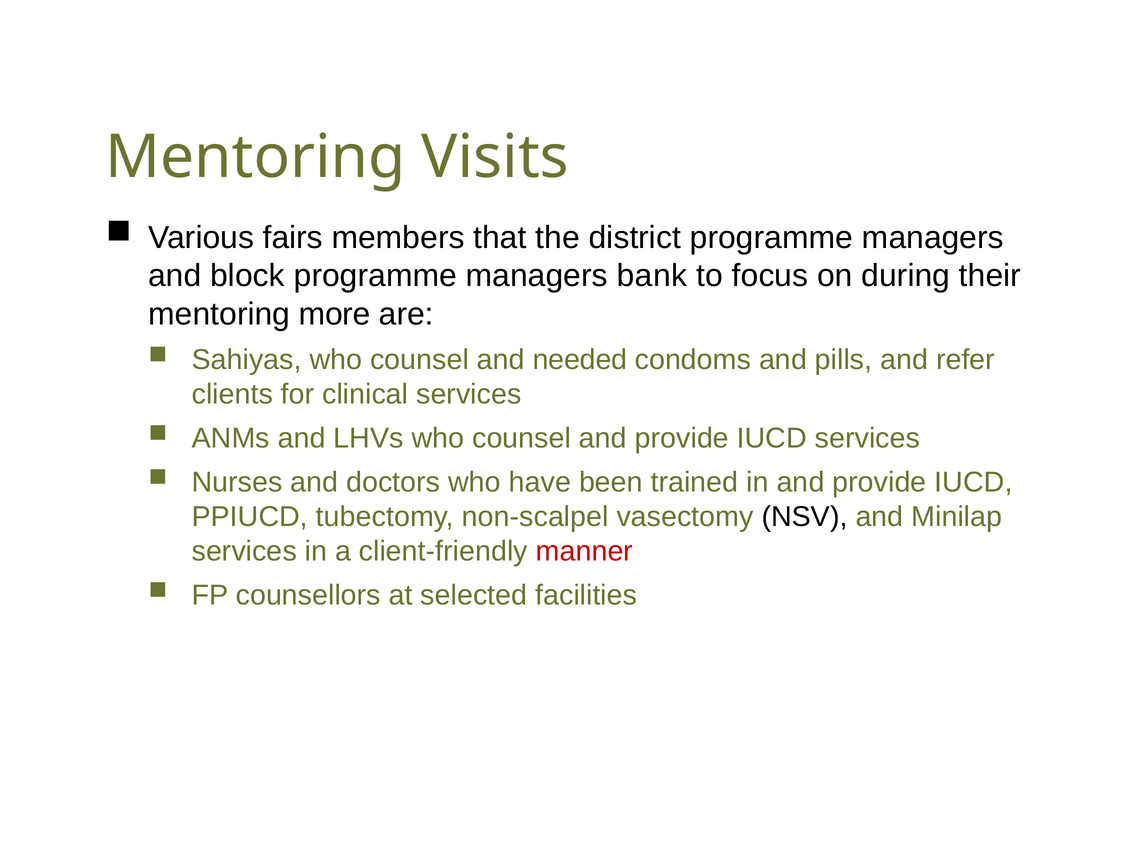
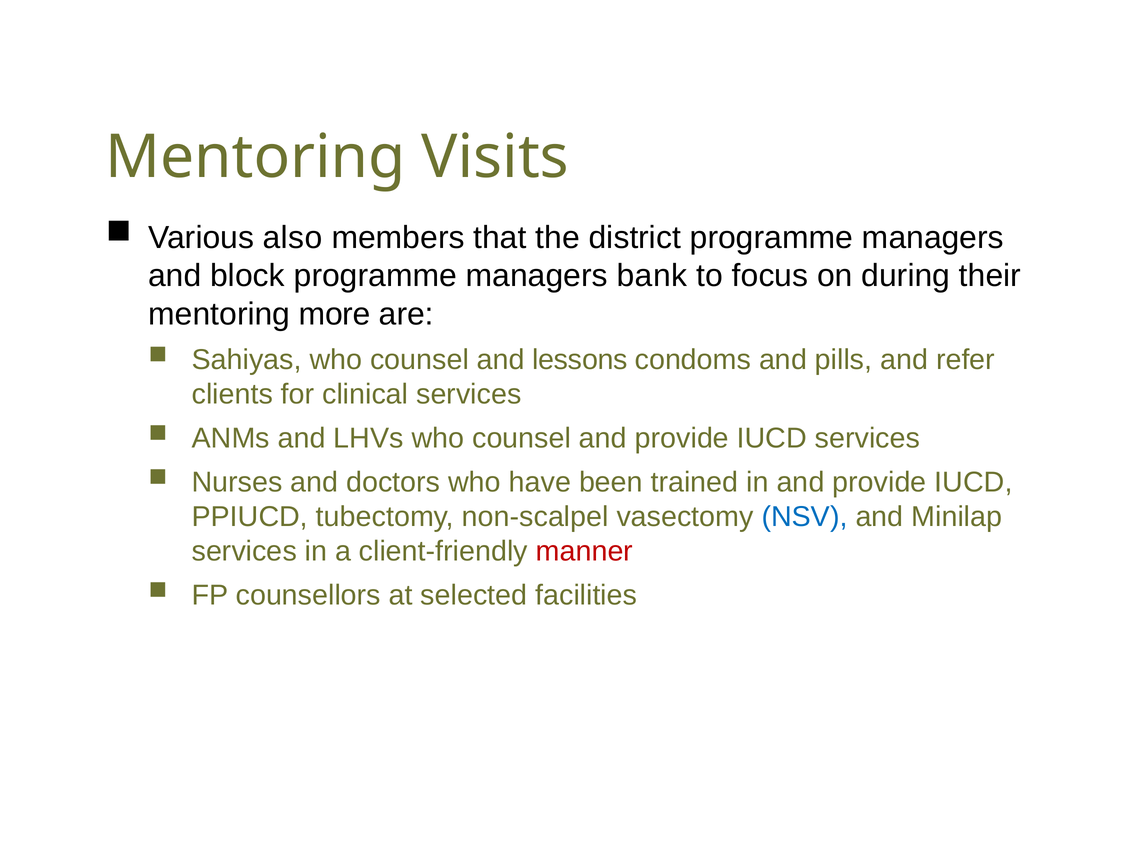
fairs: fairs -> also
needed: needed -> lessons
NSV colour: black -> blue
